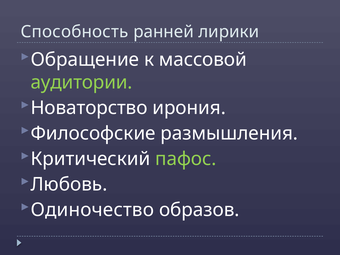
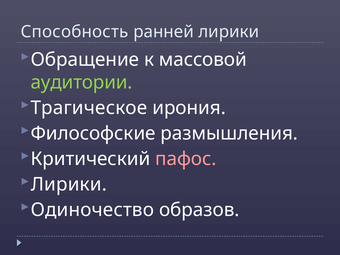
Новаторство: Новаторство -> Трагическое
пафос colour: light green -> pink
Любовь at (69, 184): Любовь -> Лирики
